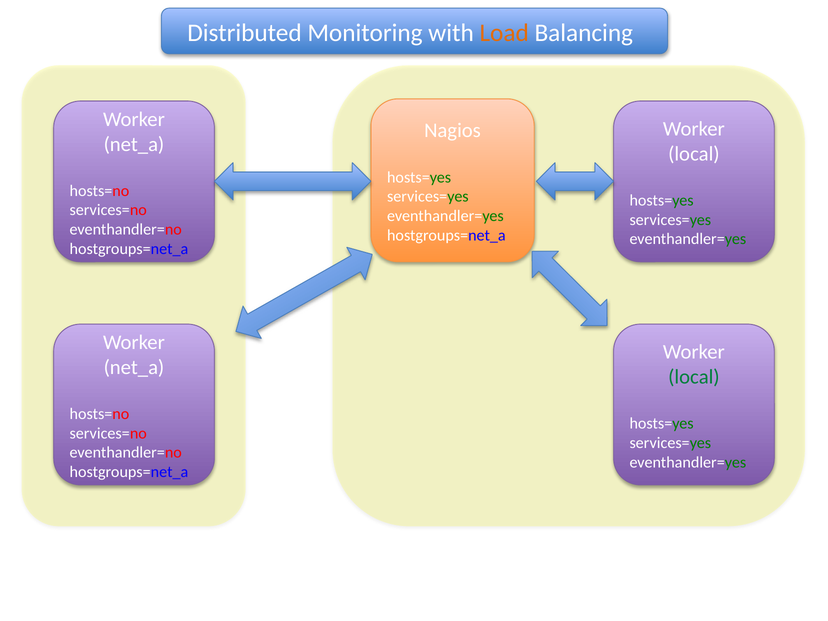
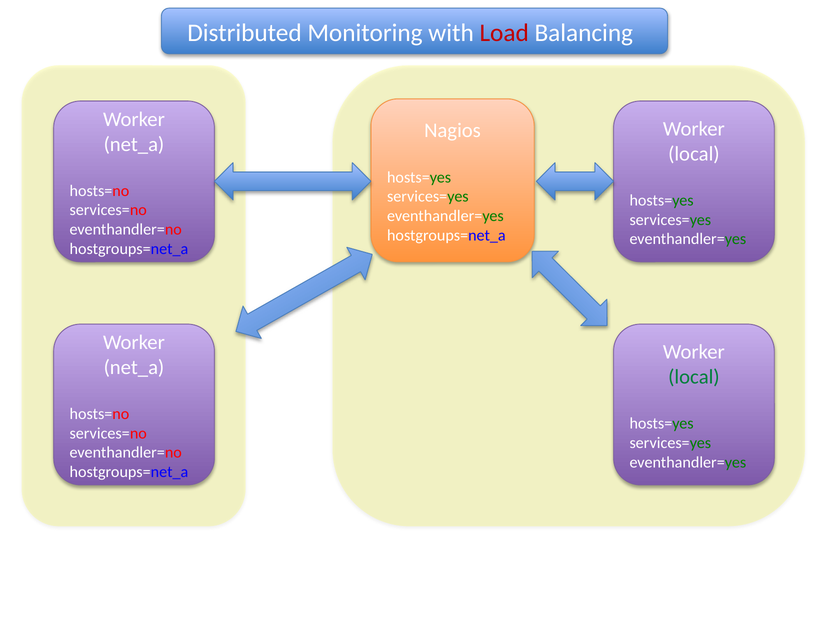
Load colour: orange -> red
